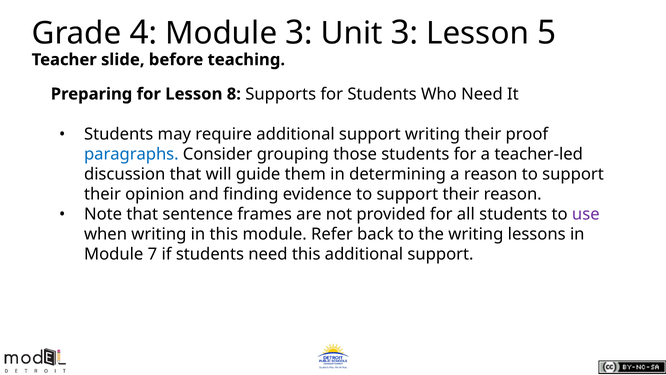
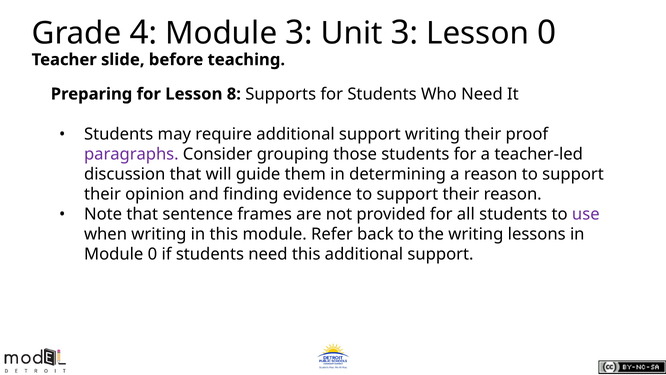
Lesson 5: 5 -> 0
paragraphs colour: blue -> purple
Module 7: 7 -> 0
